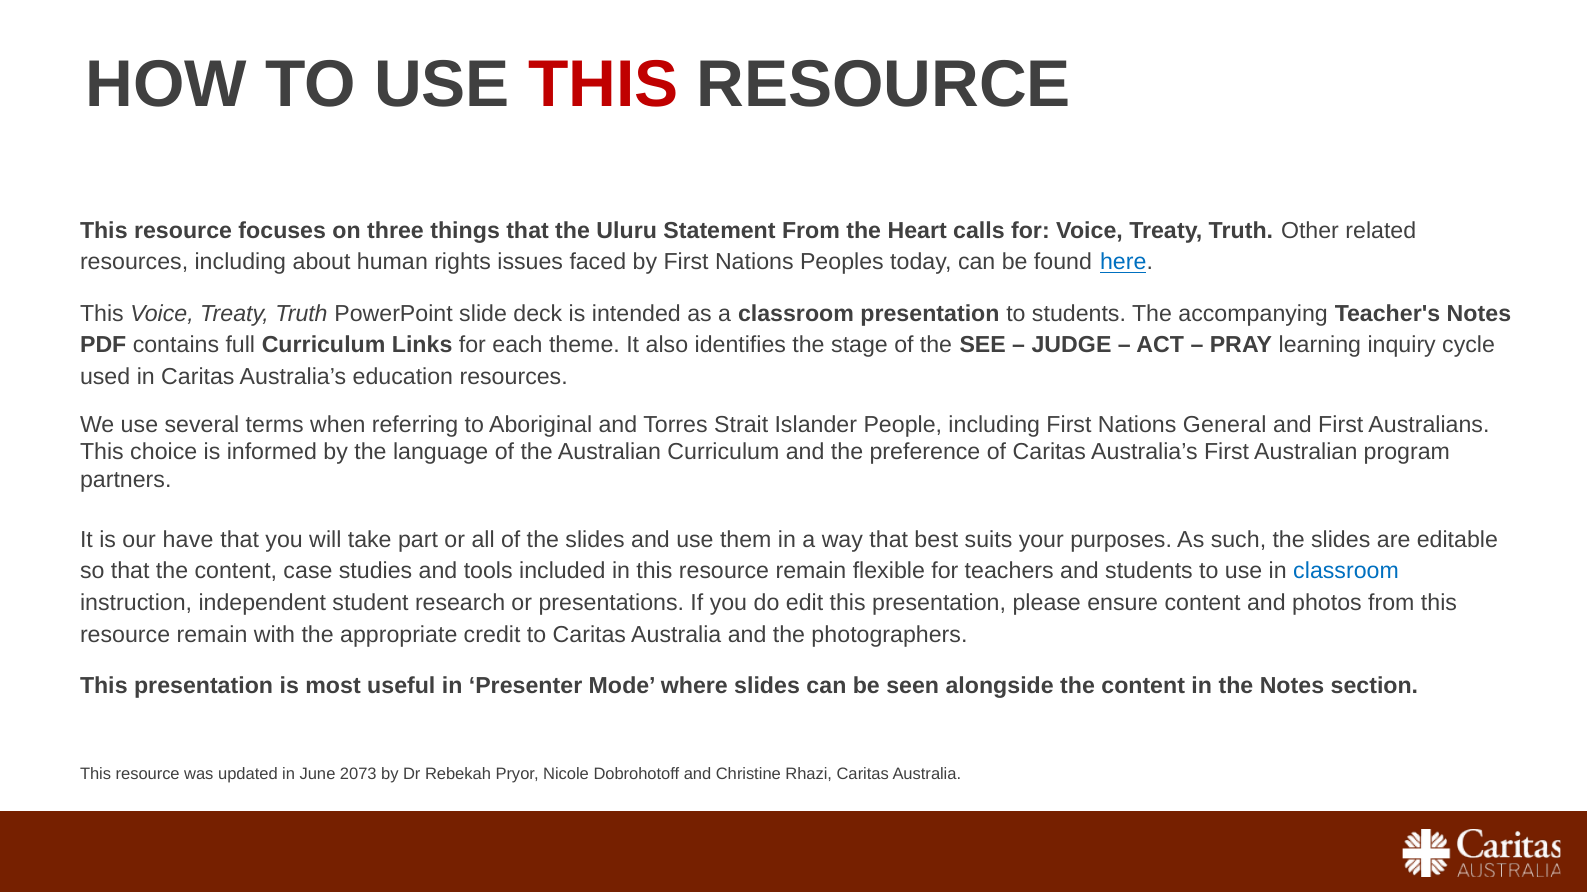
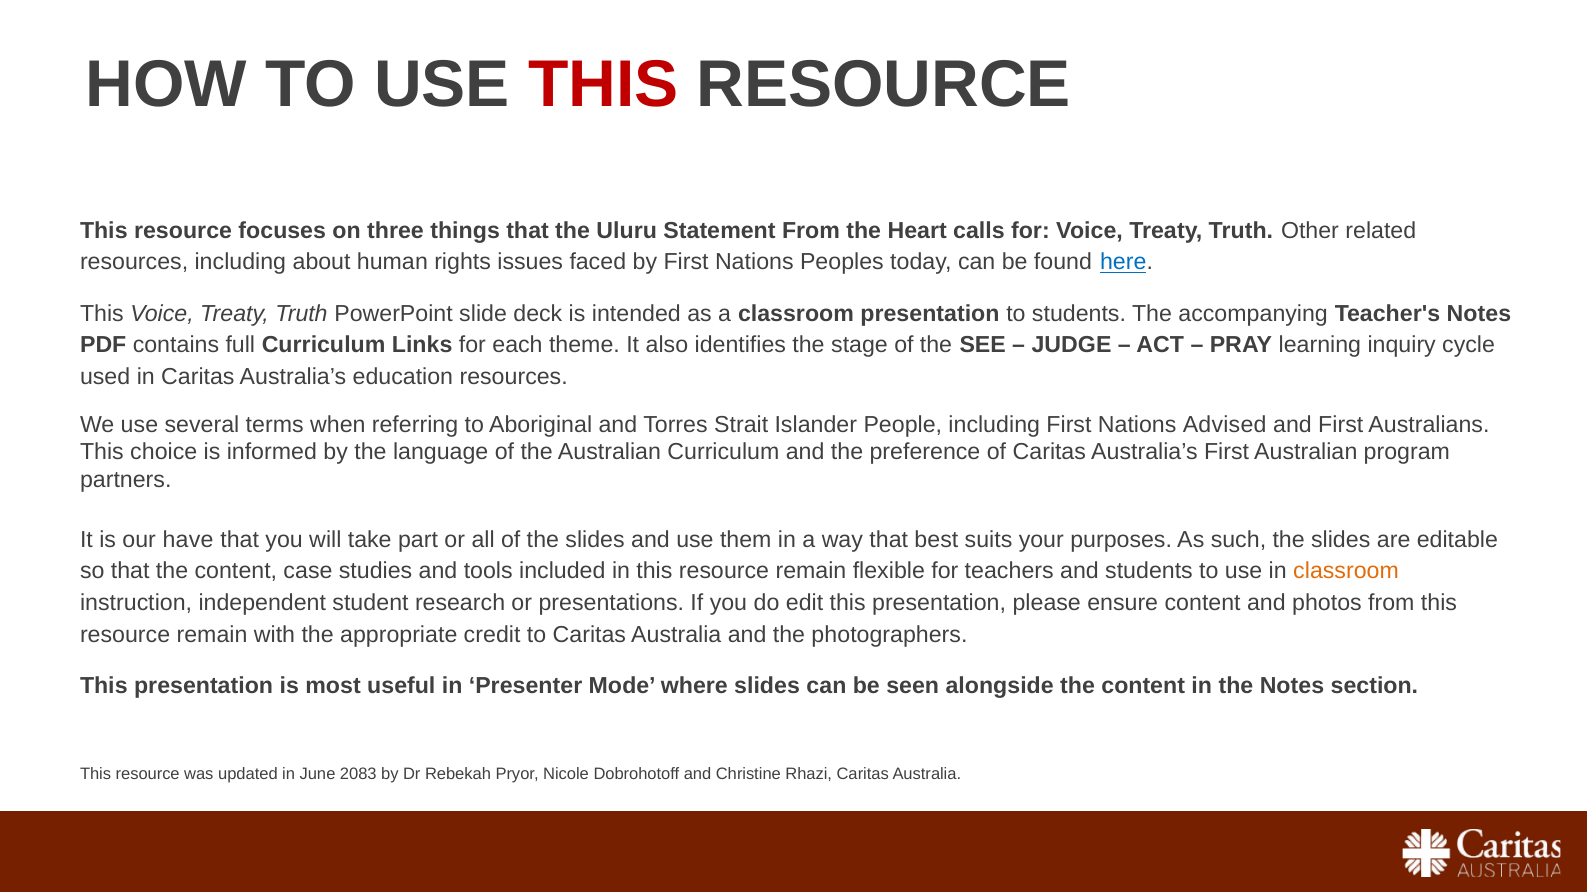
General: General -> Advised
classroom at (1346, 572) colour: blue -> orange
2073: 2073 -> 2083
